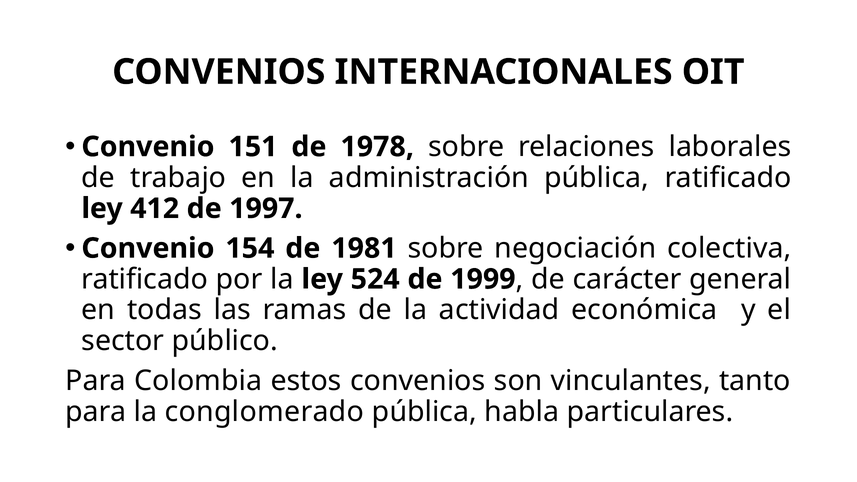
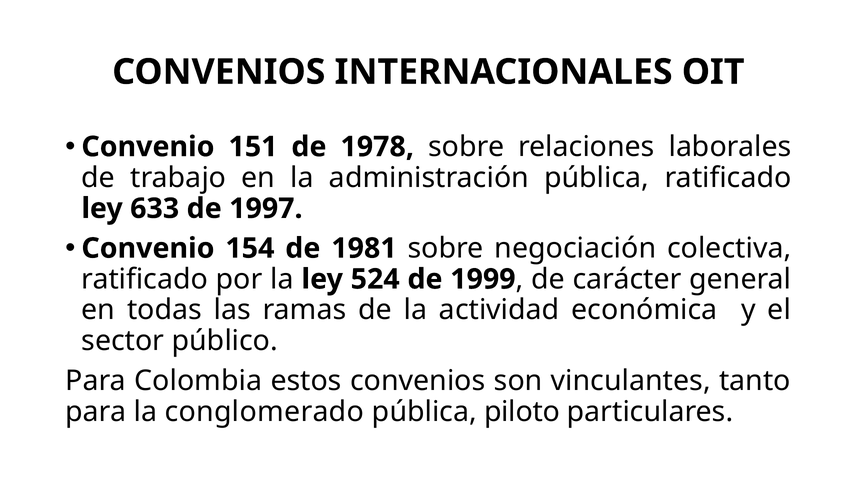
412: 412 -> 633
habla: habla -> piloto
